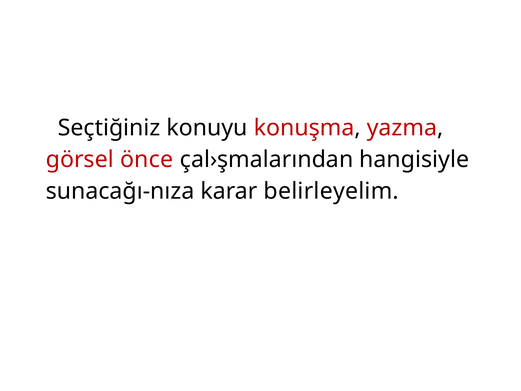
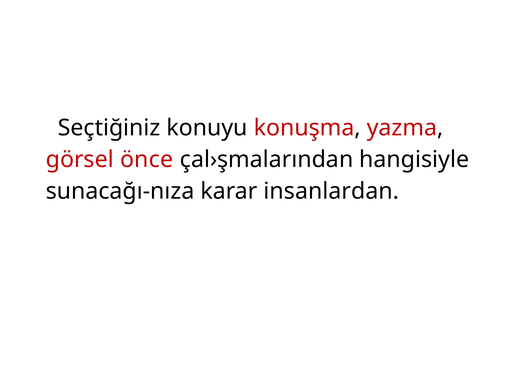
belirleyelim: belirleyelim -> insanlardan
